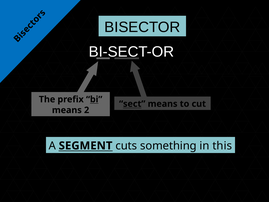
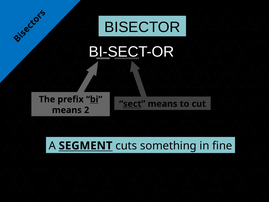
this: this -> fine
